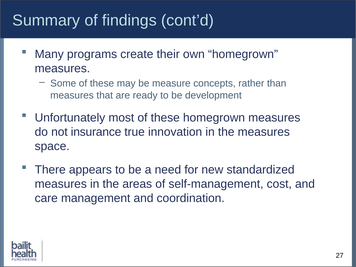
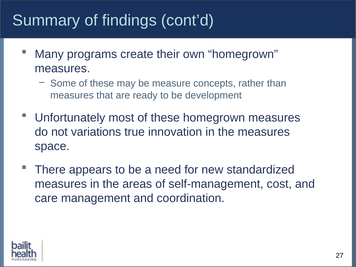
insurance: insurance -> variations
